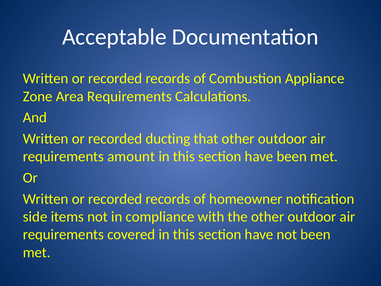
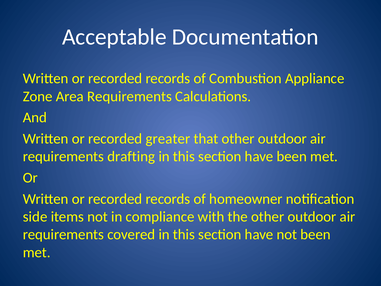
ducting: ducting -> greater
amount: amount -> drafting
